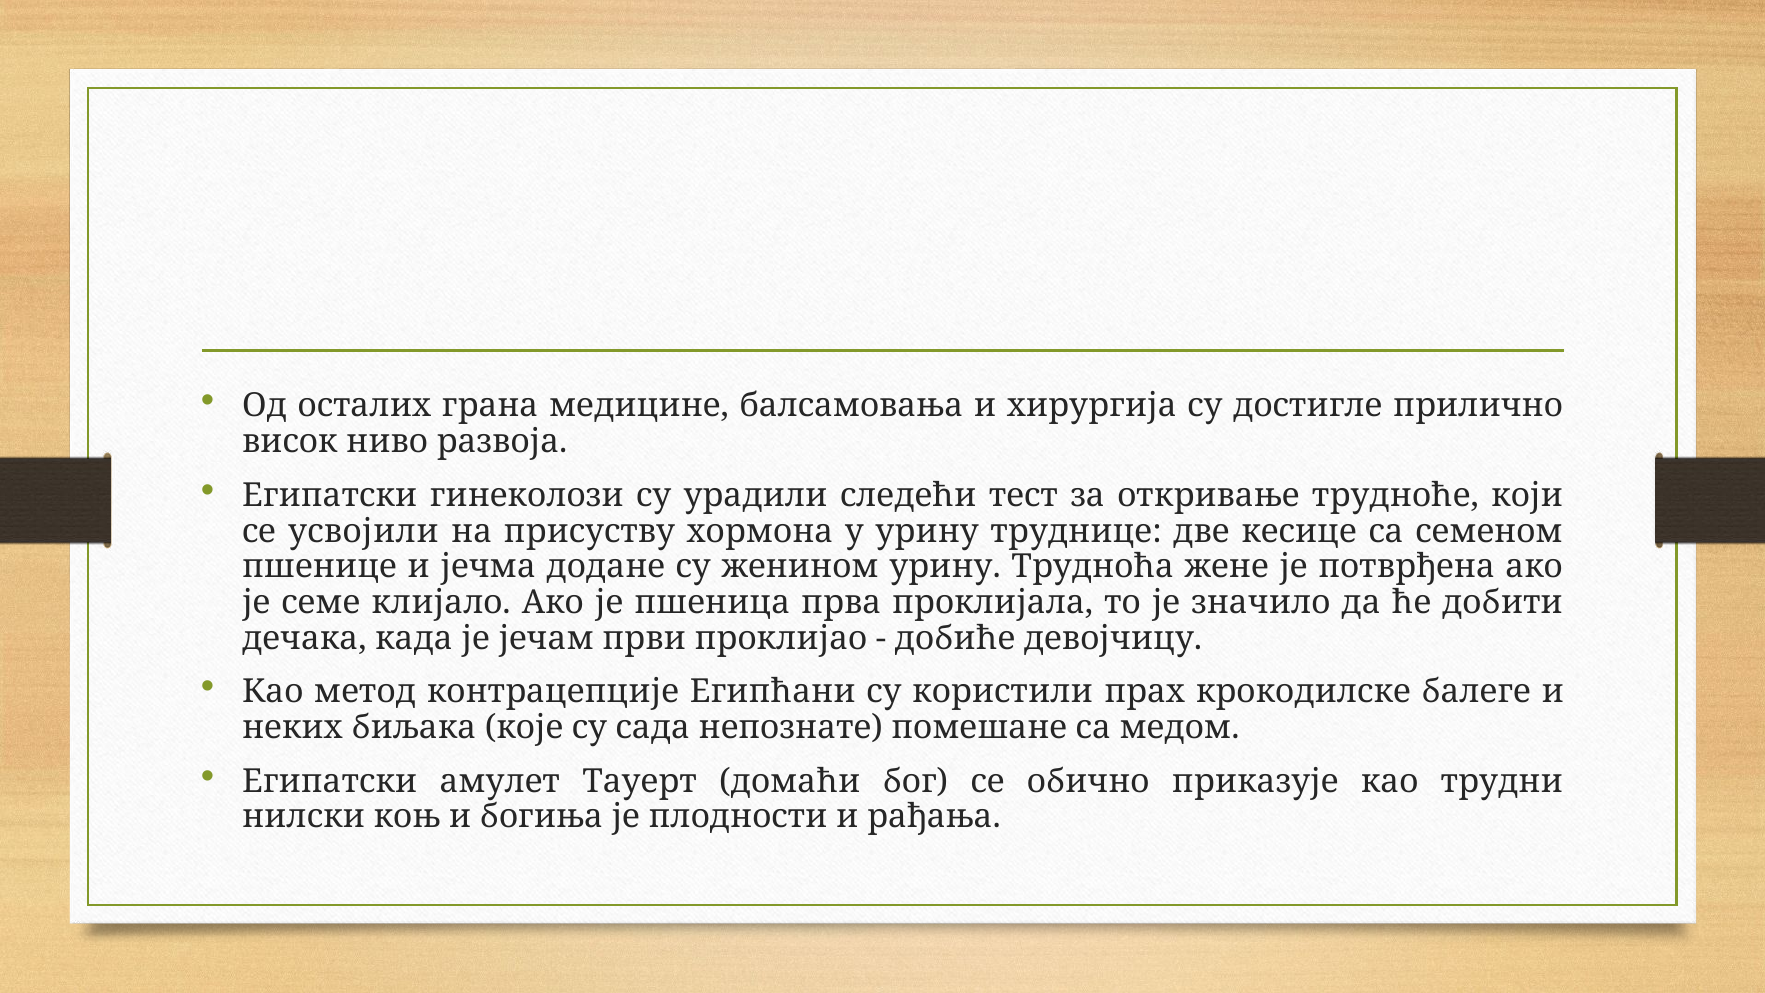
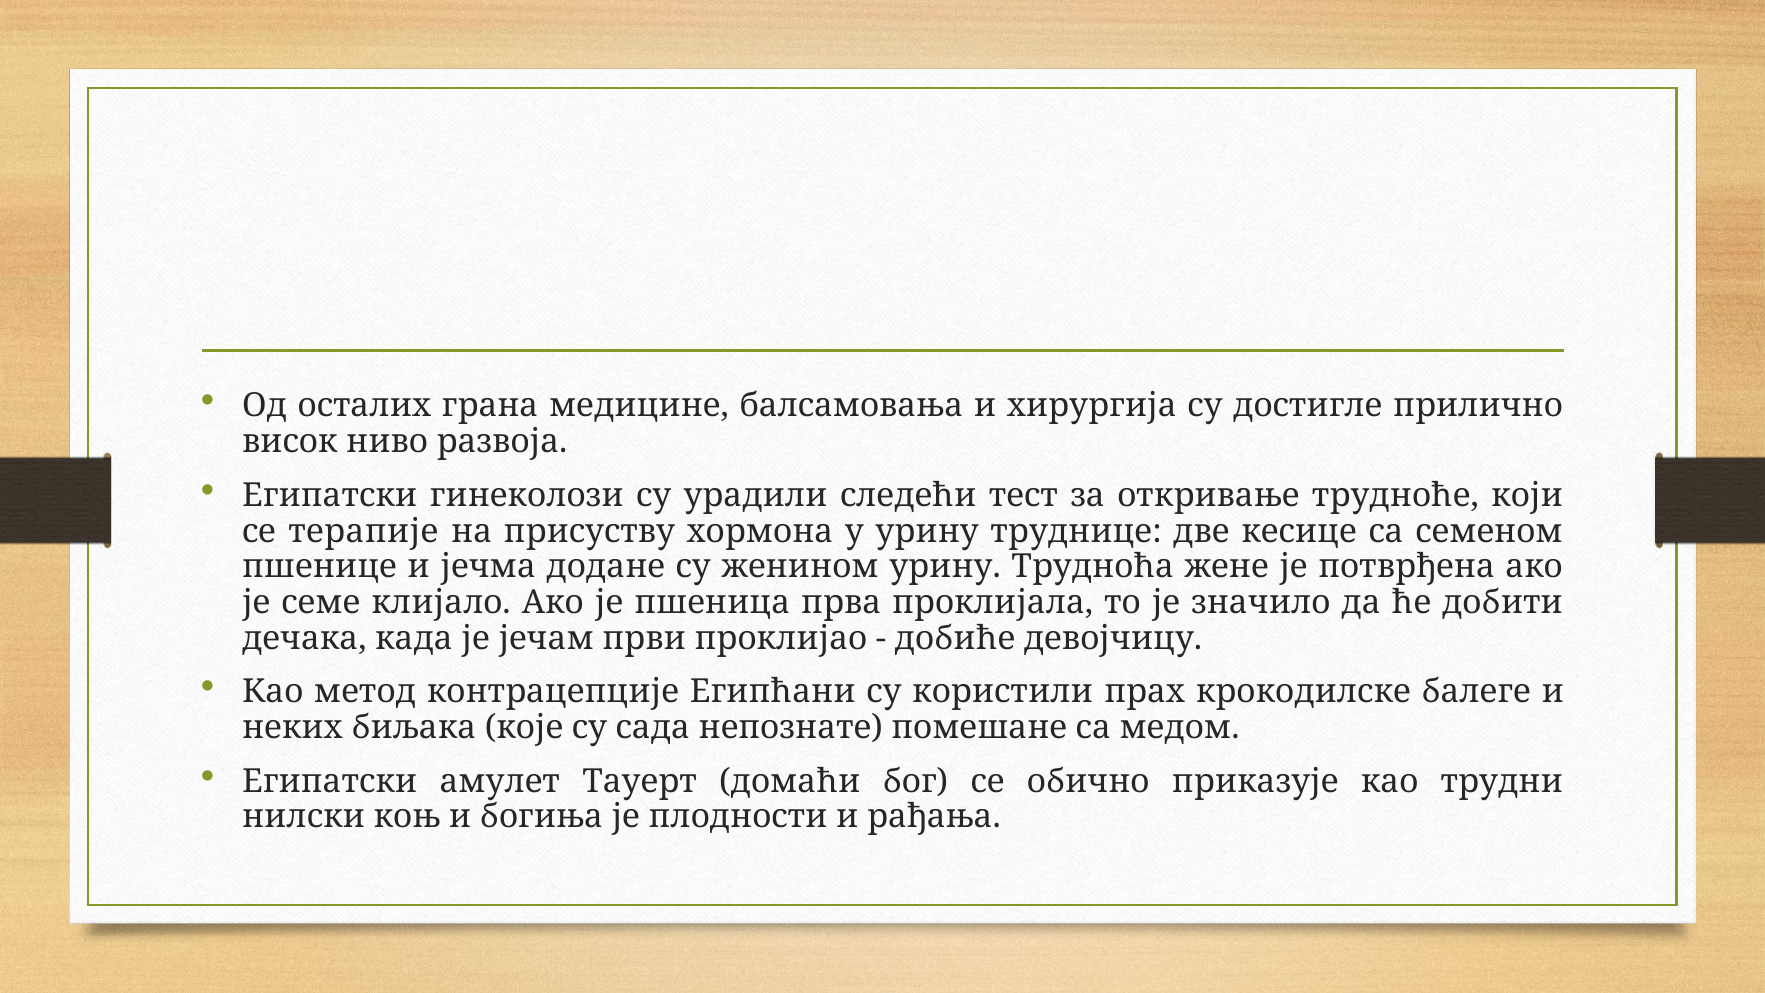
усвојили: усвојили -> терапије
